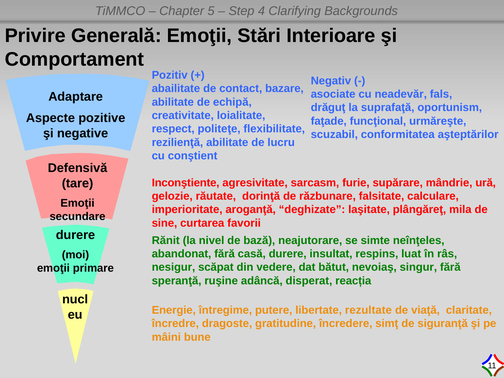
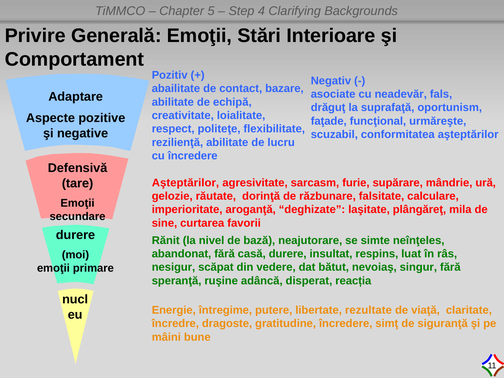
cu conştient: conştient -> încredere
Inconştiente at (186, 183): Inconştiente -> Aşteptărilor
